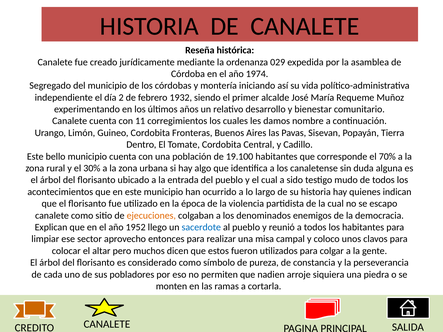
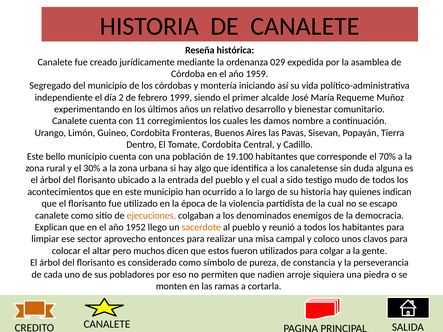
1974: 1974 -> 1959
1932: 1932 -> 1999
sacerdote colour: blue -> orange
